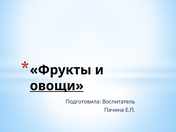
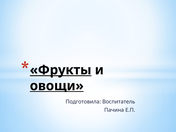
Фрукты underline: none -> present
